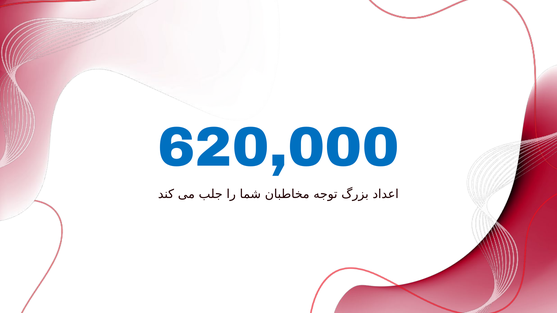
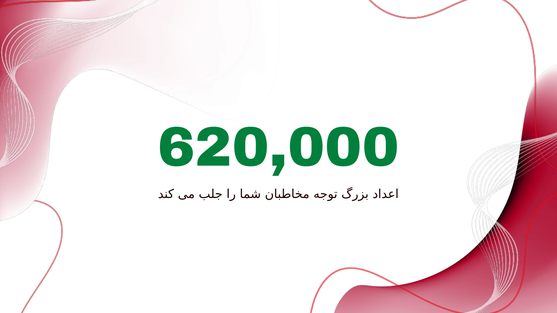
620,000 colour: blue -> green
